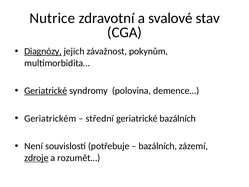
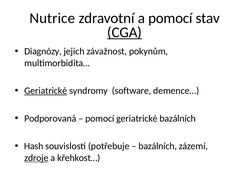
a svalové: svalové -> pomocí
CGA underline: none -> present
Diagnózy underline: present -> none
polovina: polovina -> software
Geriatrickém: Geriatrickém -> Podporovaná
střední at (100, 118): střední -> pomocí
Není: Není -> Hash
rozumět…: rozumět… -> křehkost…
